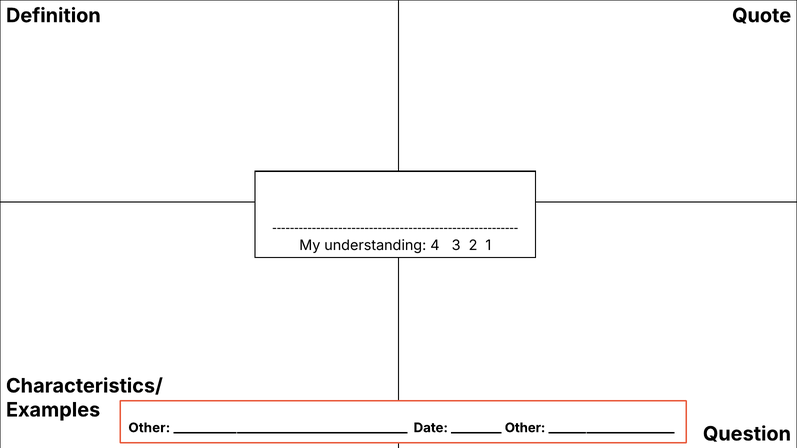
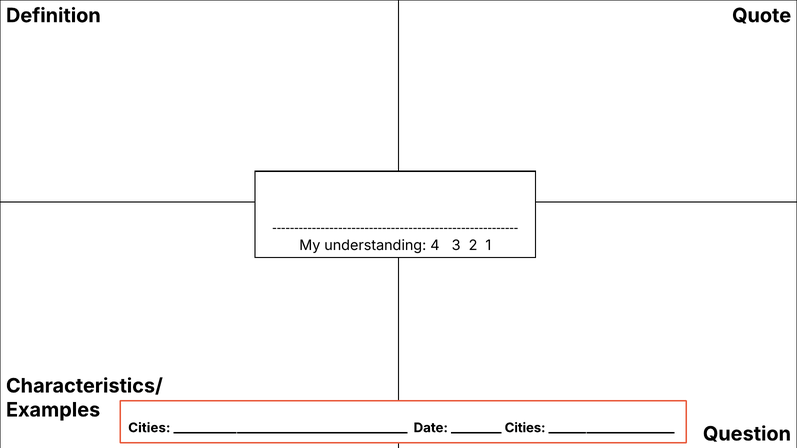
Other at (149, 428): Other -> Cities
Other at (525, 428): Other -> Cities
